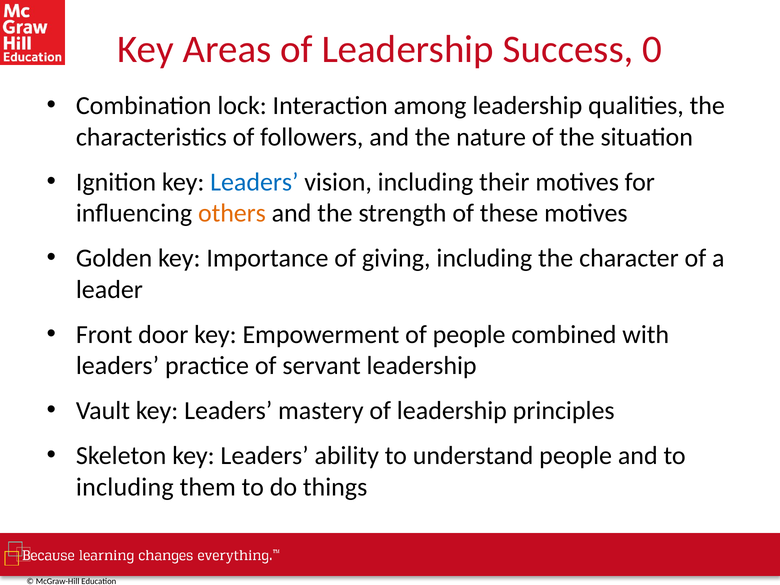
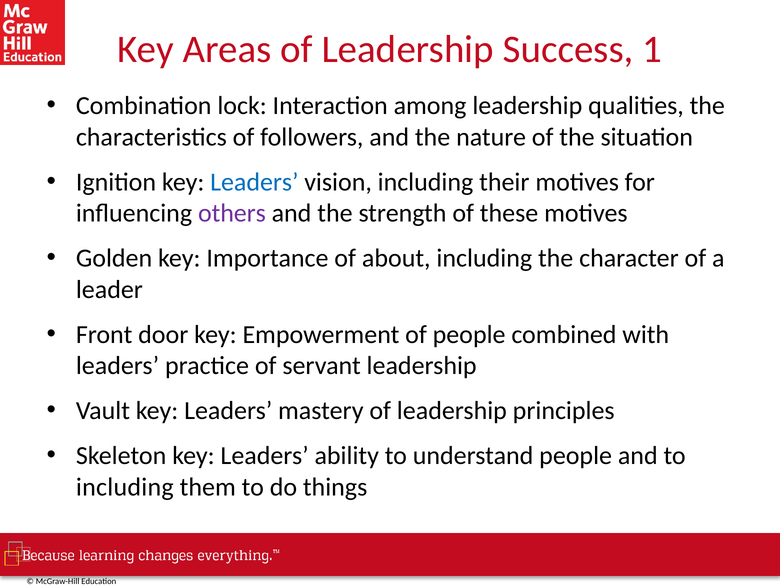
0: 0 -> 1
others colour: orange -> purple
giving: giving -> about
